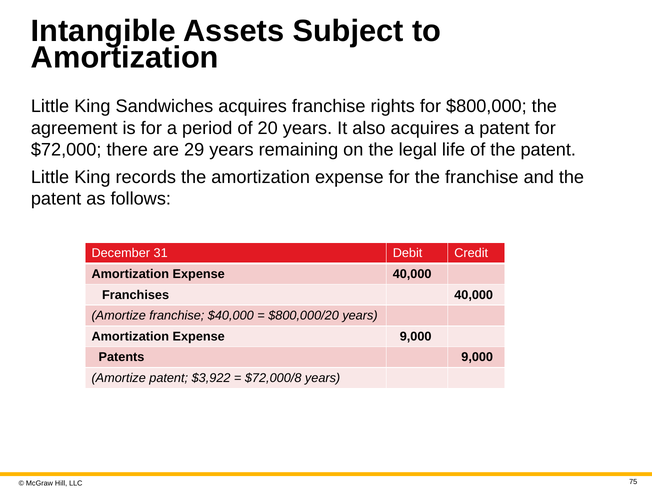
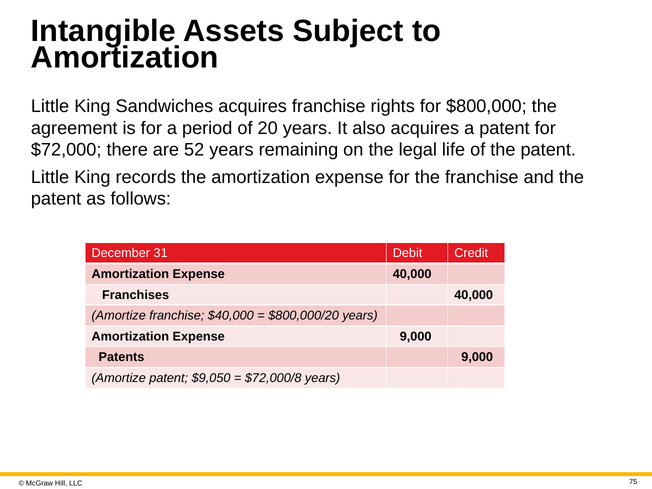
29: 29 -> 52
$3,922: $3,922 -> $9,050
